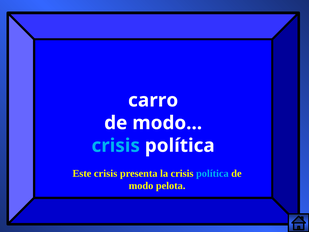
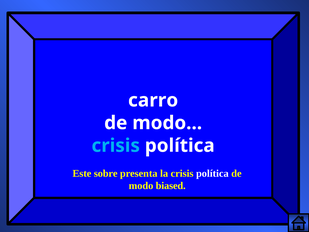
Este crisis: crisis -> sobre
política at (212, 173) colour: light blue -> white
pelota: pelota -> biased
